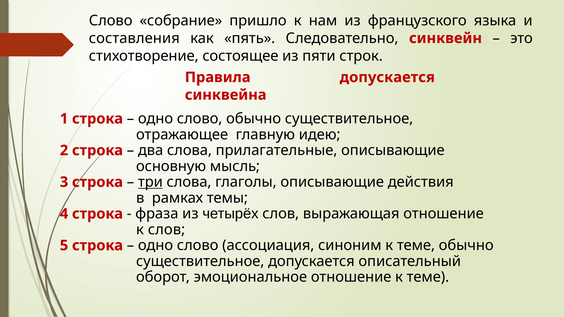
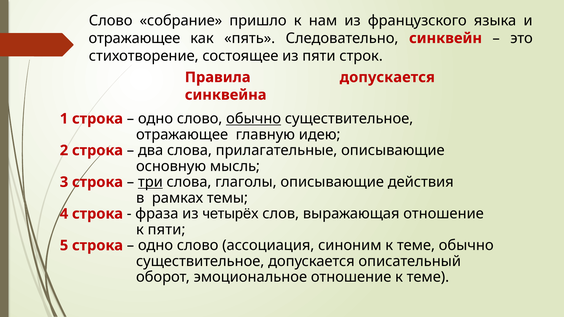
составления at (134, 38): составления -> отражающее
обычно at (254, 119) underline: none -> present
к слов: слов -> пяти
